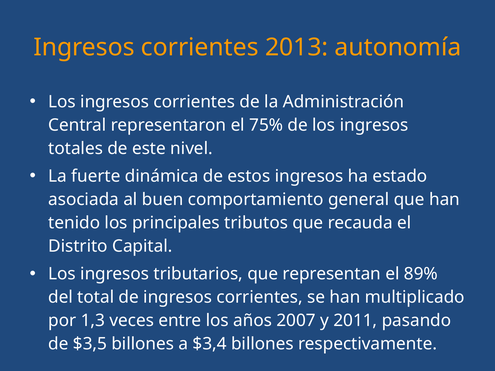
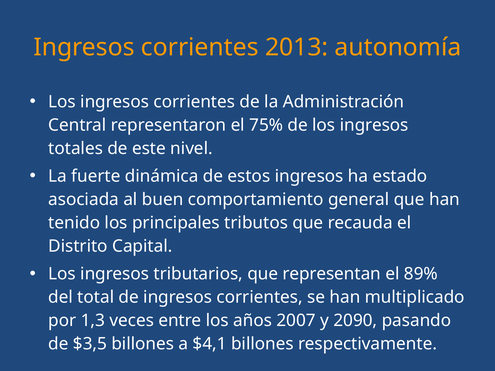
2011: 2011 -> 2090
$3,4: $3,4 -> $4,1
